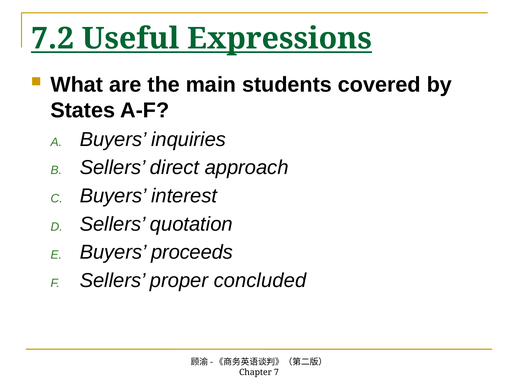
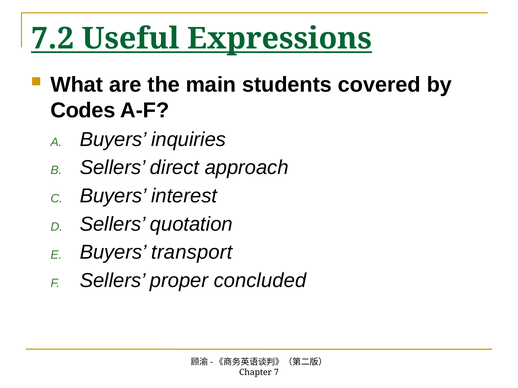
States: States -> Codes
proceeds: proceeds -> transport
